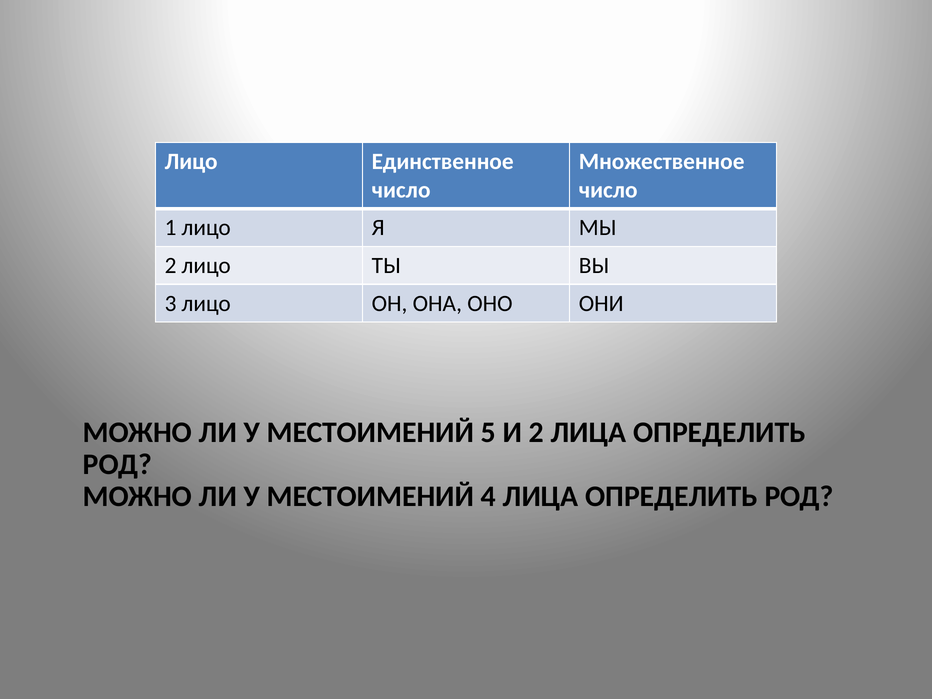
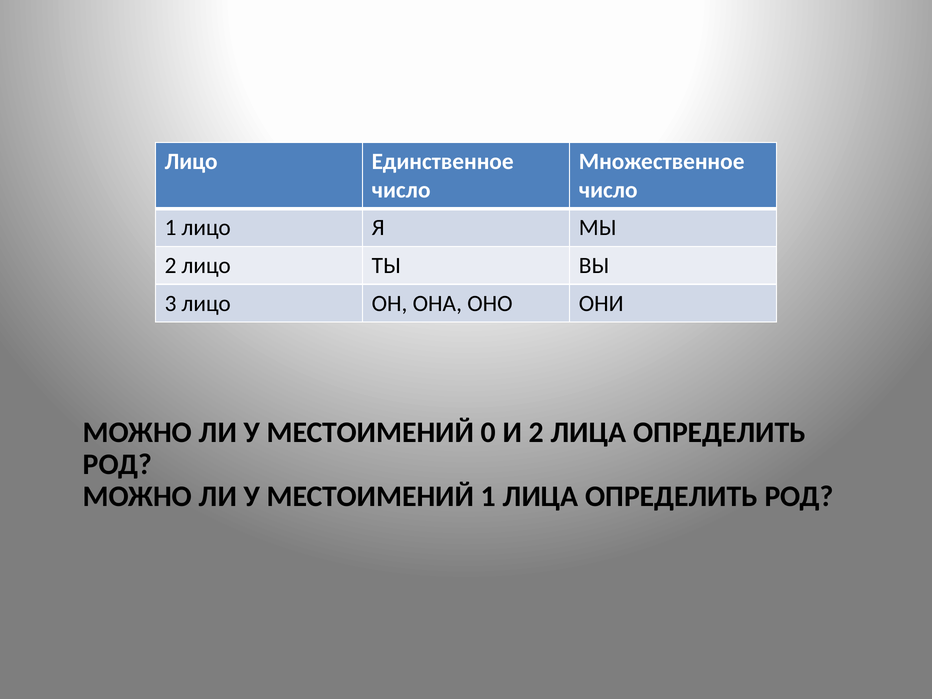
5: 5 -> 0
МЕСТОИМЕНИЙ 4: 4 -> 1
